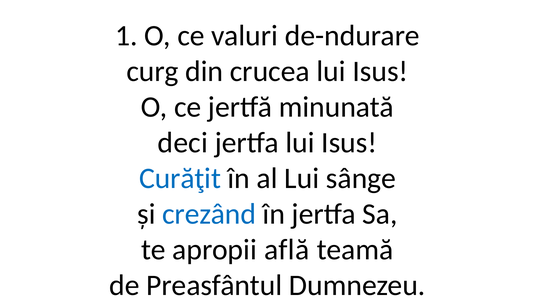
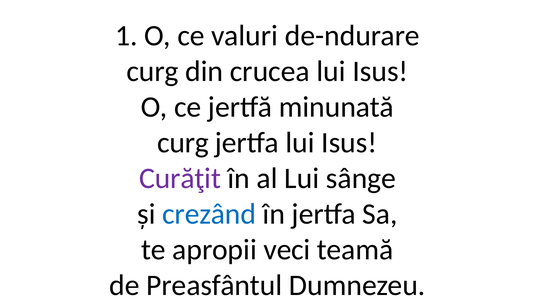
deci at (183, 143): deci -> curg
Curăţit colour: blue -> purple
află: află -> veci
